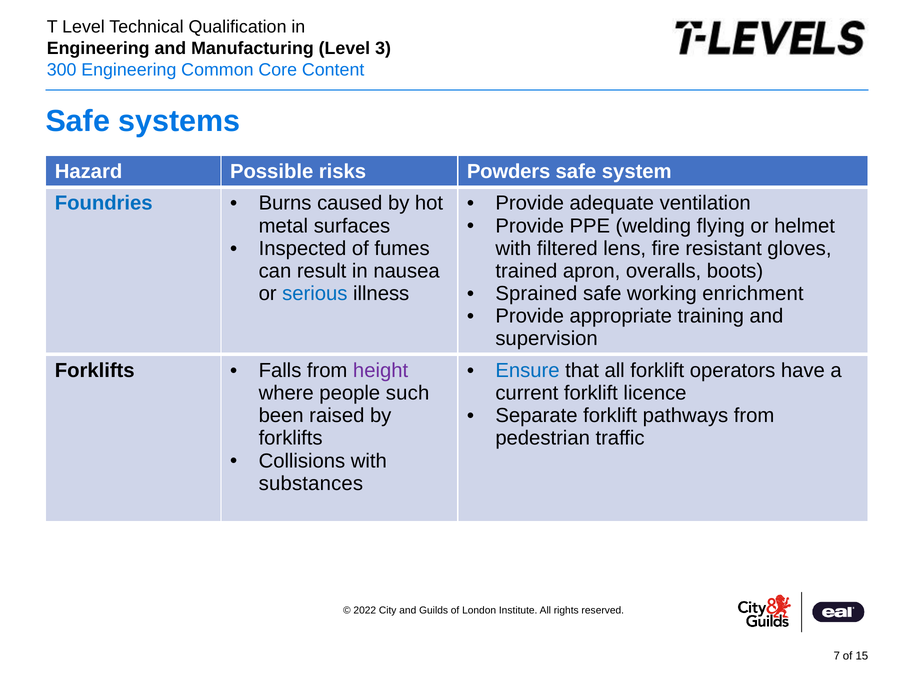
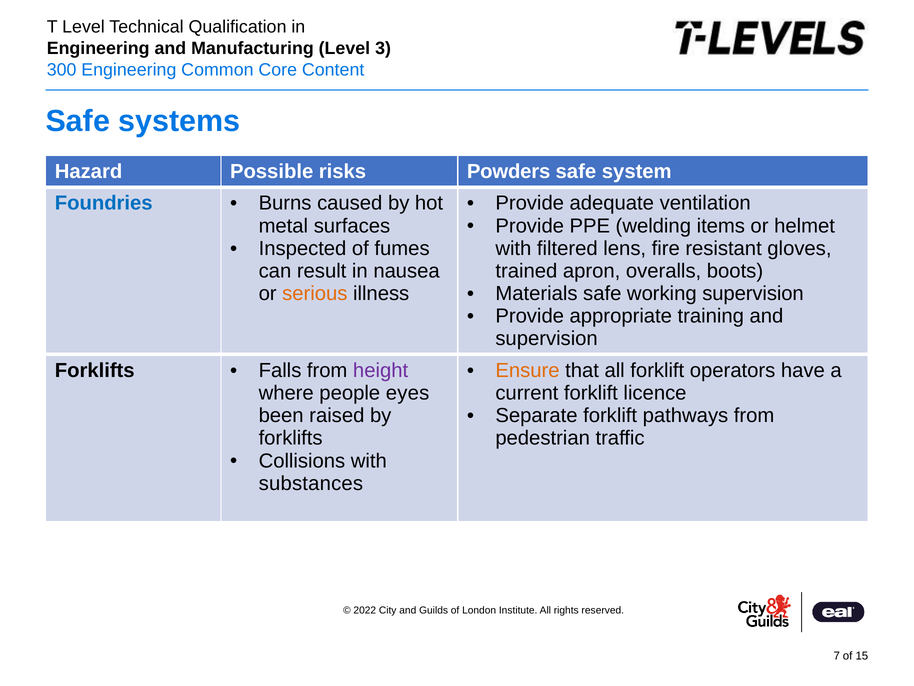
flying: flying -> items
Sprained: Sprained -> Materials
working enrichment: enrichment -> supervision
serious colour: blue -> orange
Ensure colour: blue -> orange
such: such -> eyes
